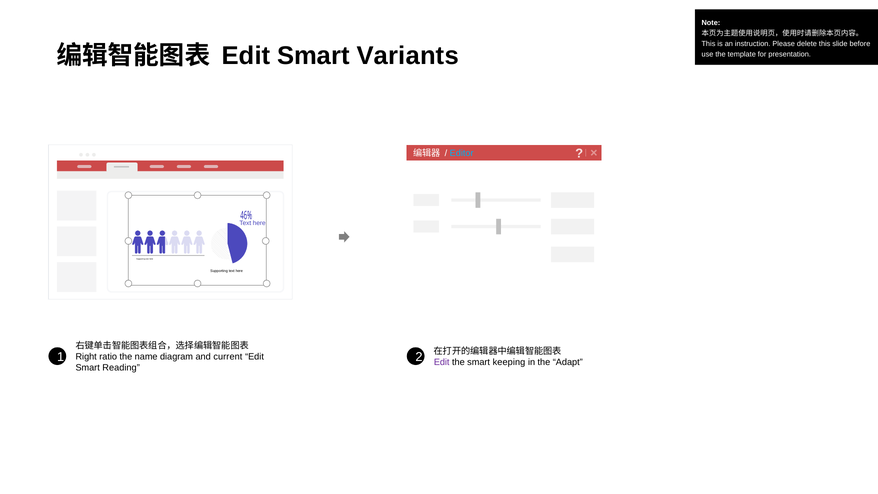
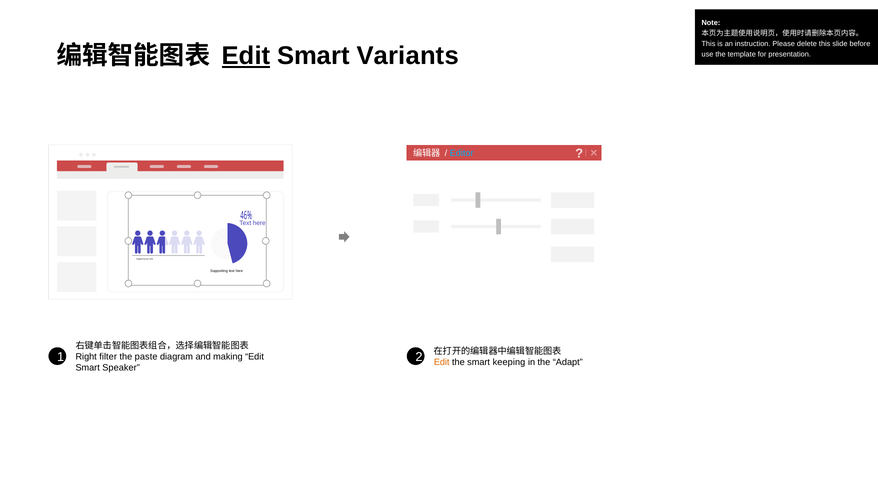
Edit at (246, 56) underline: none -> present
ratio: ratio -> filter
name: name -> paste
current: current -> making
Edit at (442, 362) colour: purple -> orange
Reading: Reading -> Speaker
